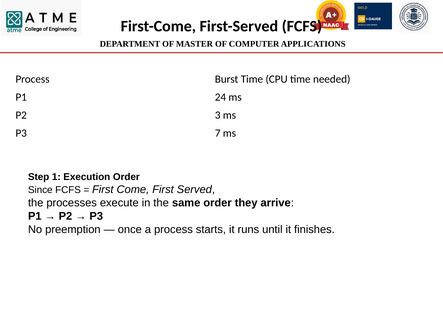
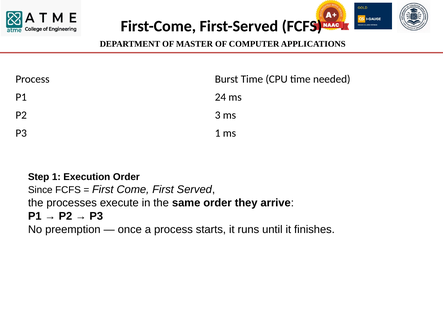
P3 7: 7 -> 1
